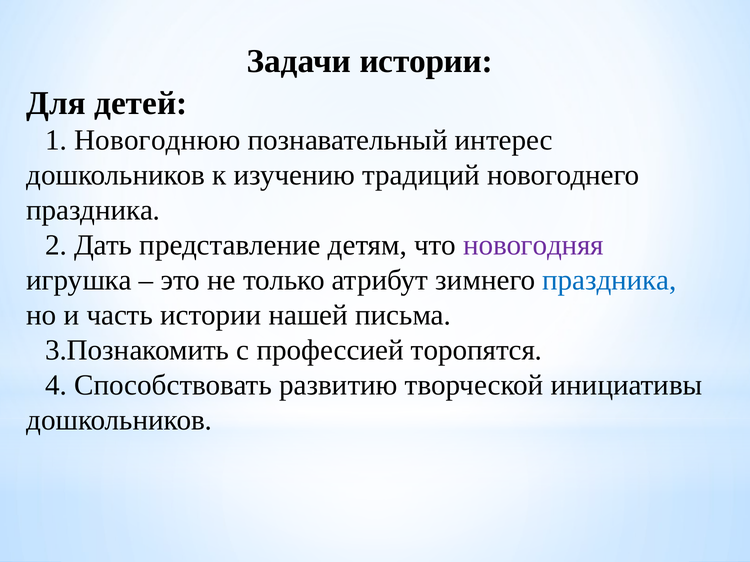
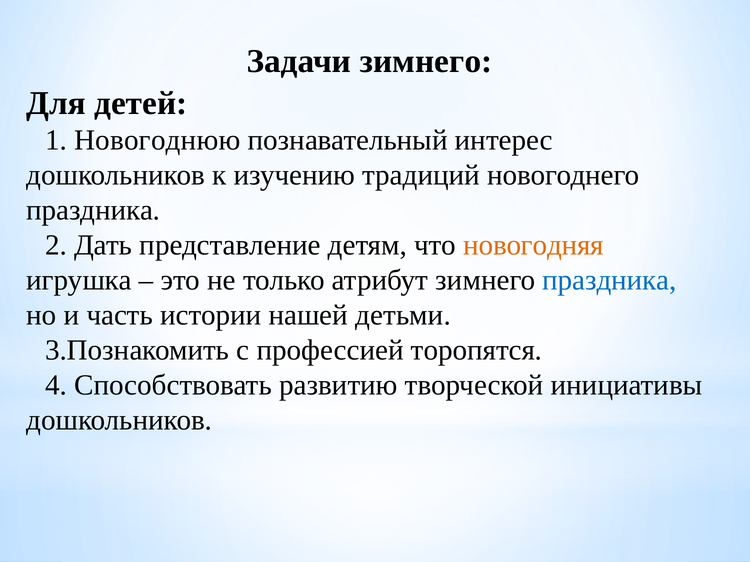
Задачи истории: истории -> зимнего
новогодняя colour: purple -> orange
письма: письма -> детьми
